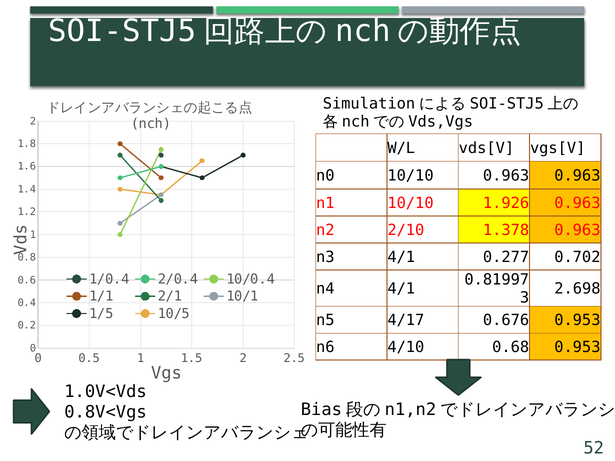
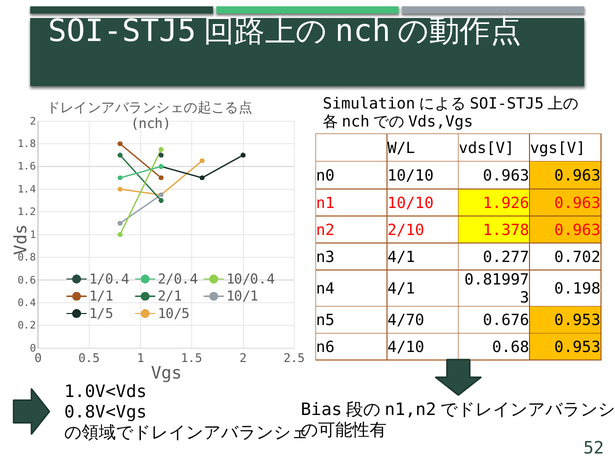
2.698: 2.698 -> 0.198
4/17: 4/17 -> 4/70
